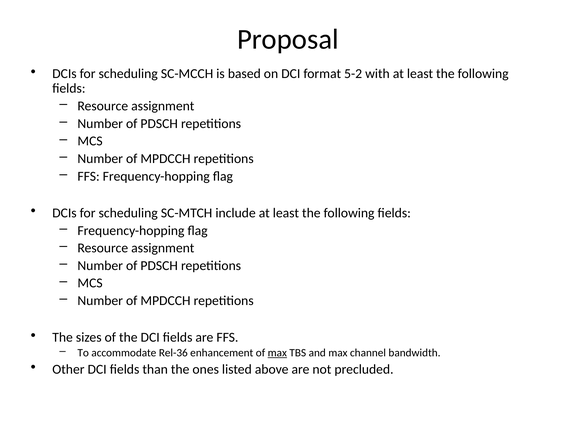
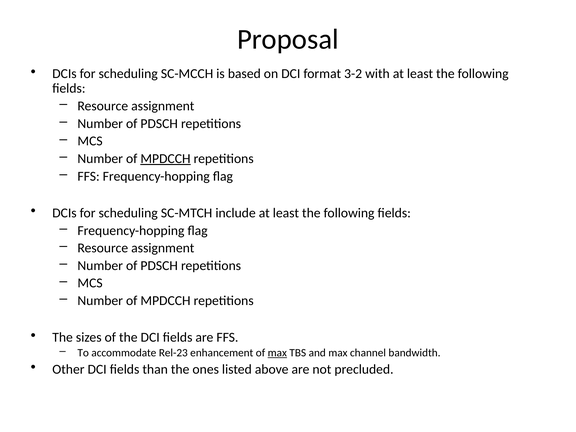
5-2: 5-2 -> 3-2
MPDCCH at (165, 159) underline: none -> present
Rel-36: Rel-36 -> Rel-23
